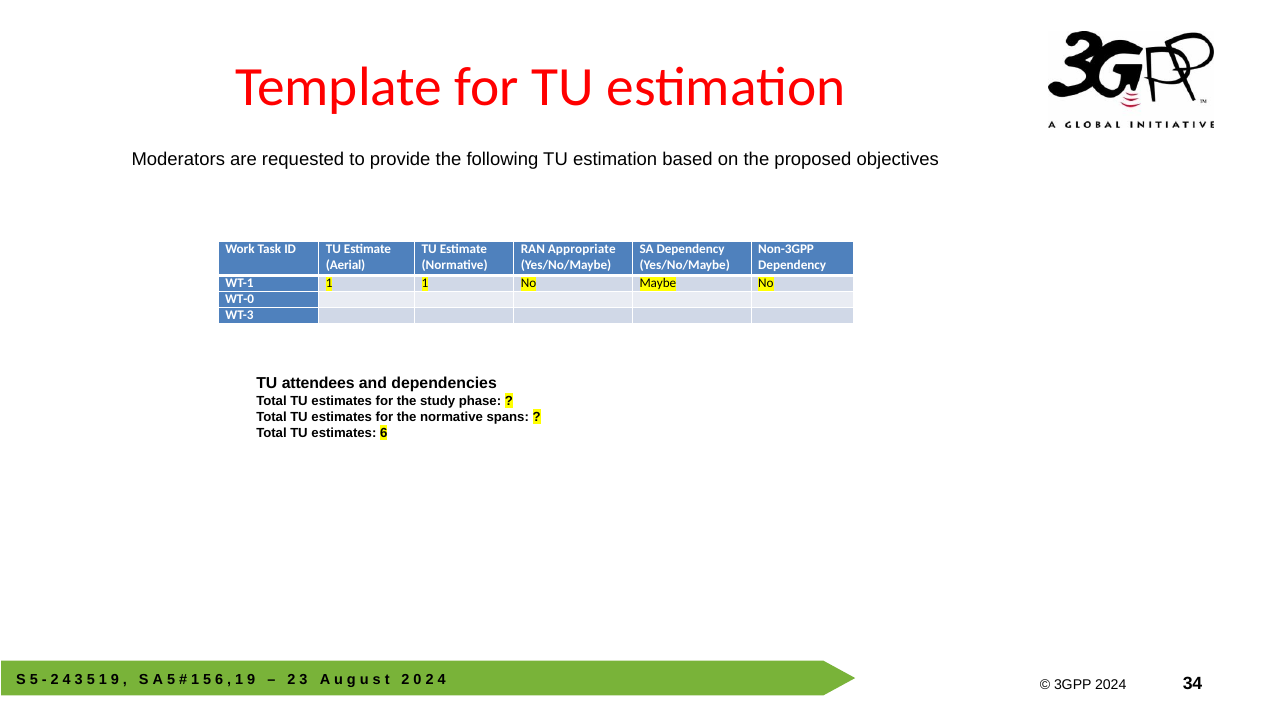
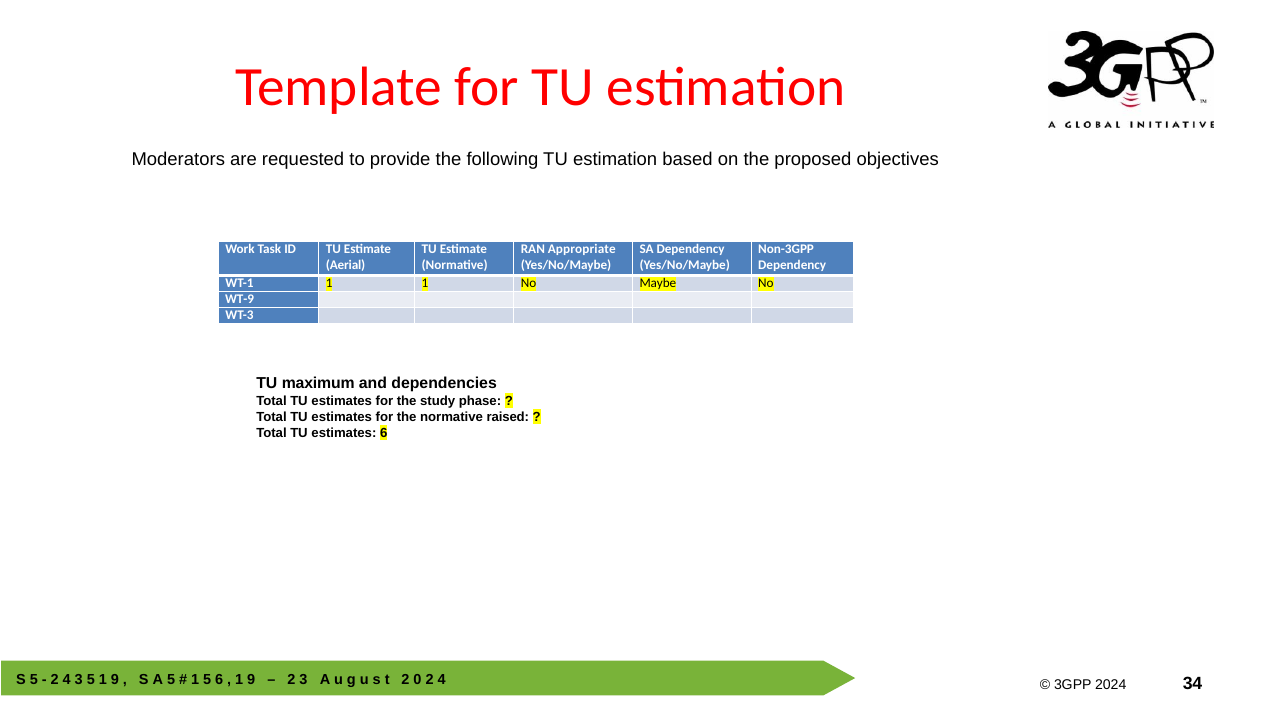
WT-0: WT-0 -> WT-9
attendees: attendees -> maximum
spans: spans -> raised
